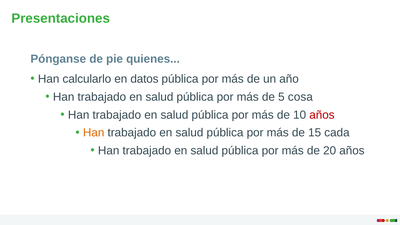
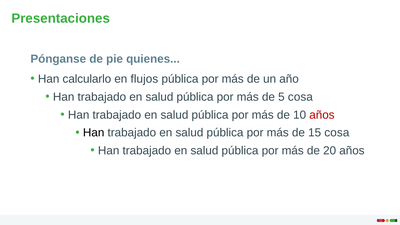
datos: datos -> flujos
Han at (94, 133) colour: orange -> black
15 cada: cada -> cosa
